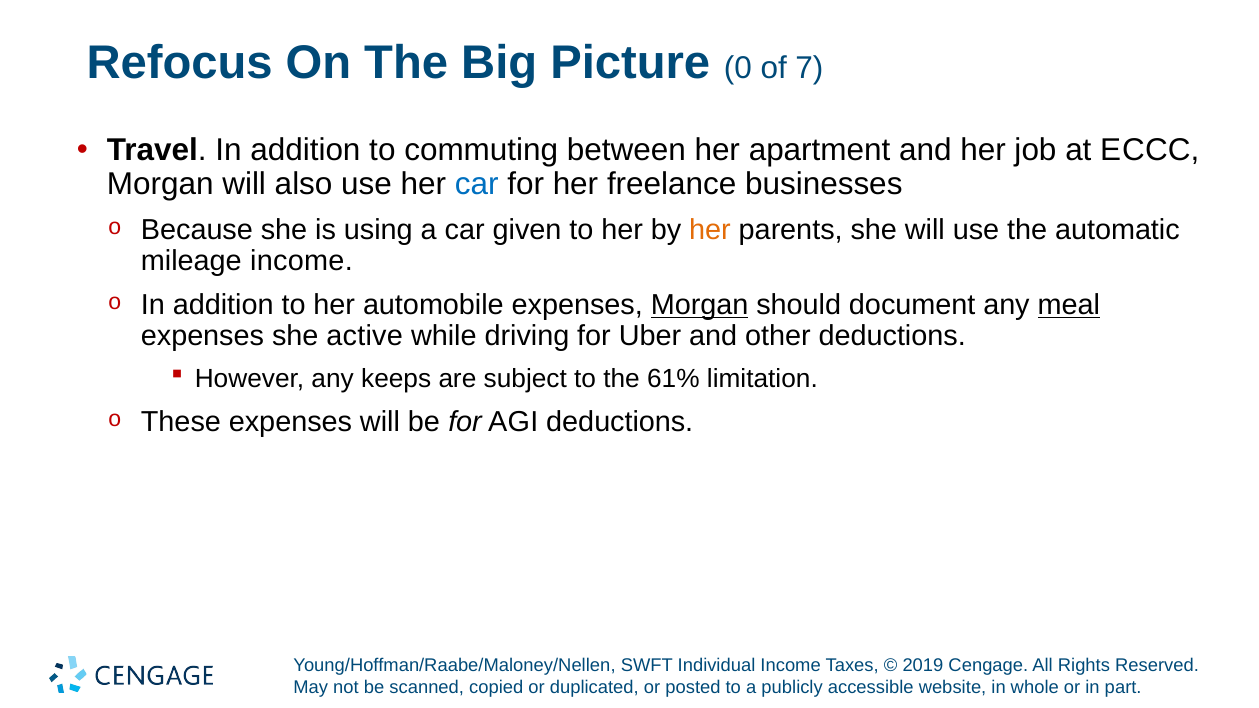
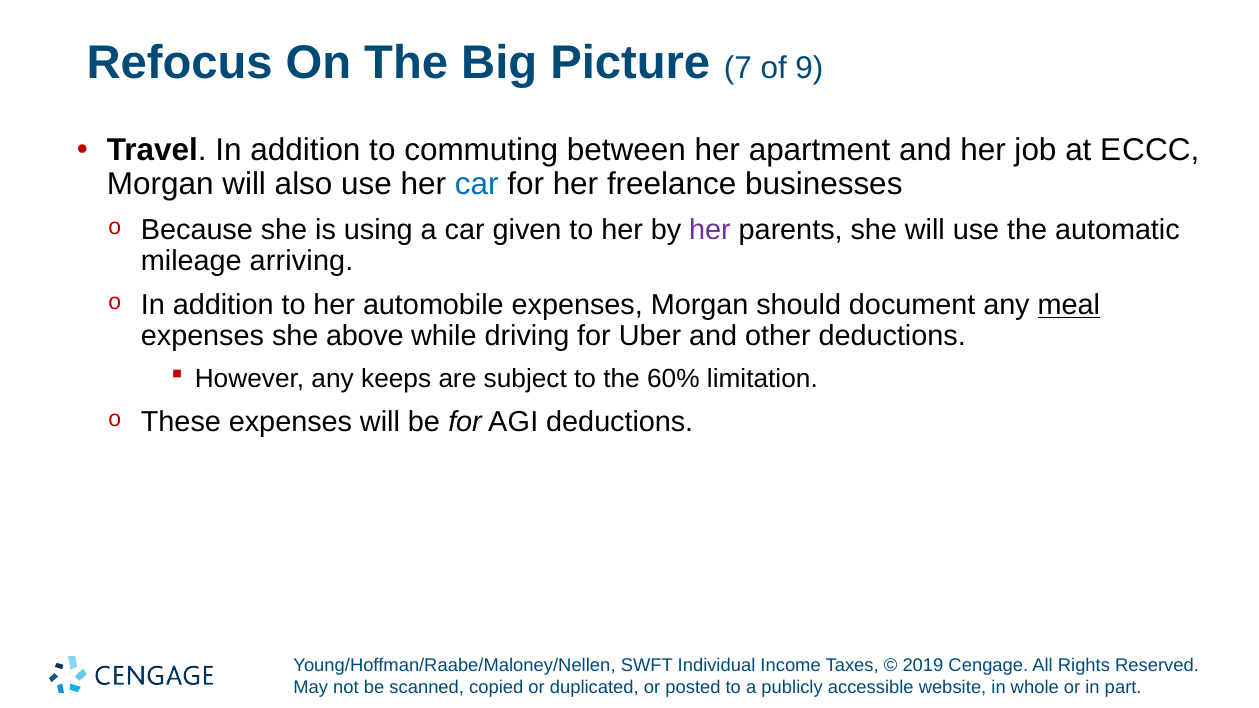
0: 0 -> 7
7: 7 -> 9
her at (710, 230) colour: orange -> purple
mileage income: income -> arriving
Morgan at (700, 305) underline: present -> none
active: active -> above
61%: 61% -> 60%
